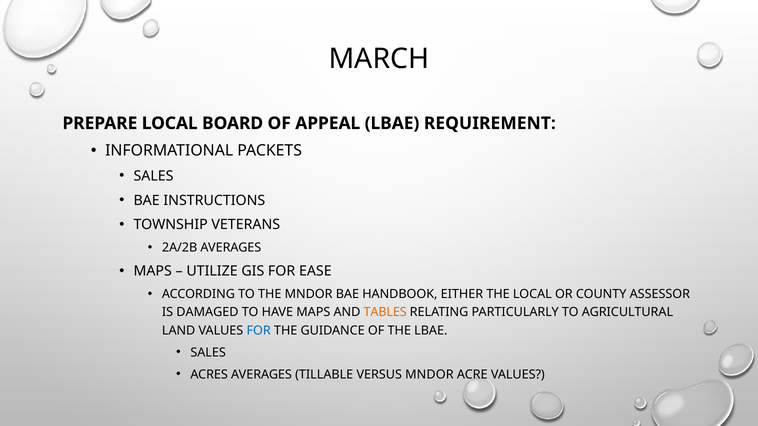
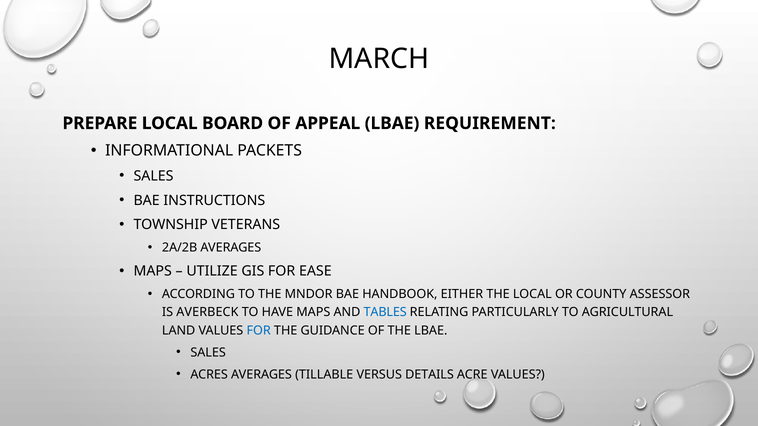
DAMAGED: DAMAGED -> AVERBECK
TABLES colour: orange -> blue
VERSUS MNDOR: MNDOR -> DETAILS
